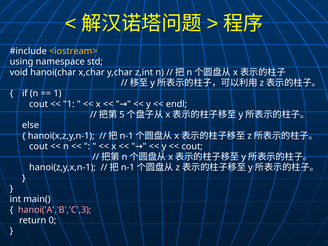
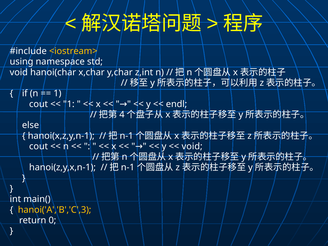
5: 5 -> 4
cout at (192, 146): cout -> void
hanoi('A','B','C',3 colour: pink -> yellow
